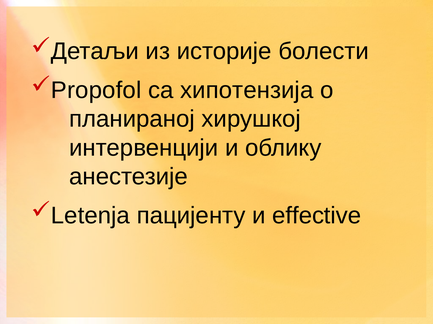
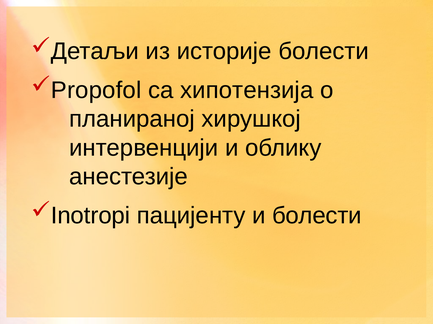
Letenja: Letenja -> Inotropi
и effective: effective -> болести
